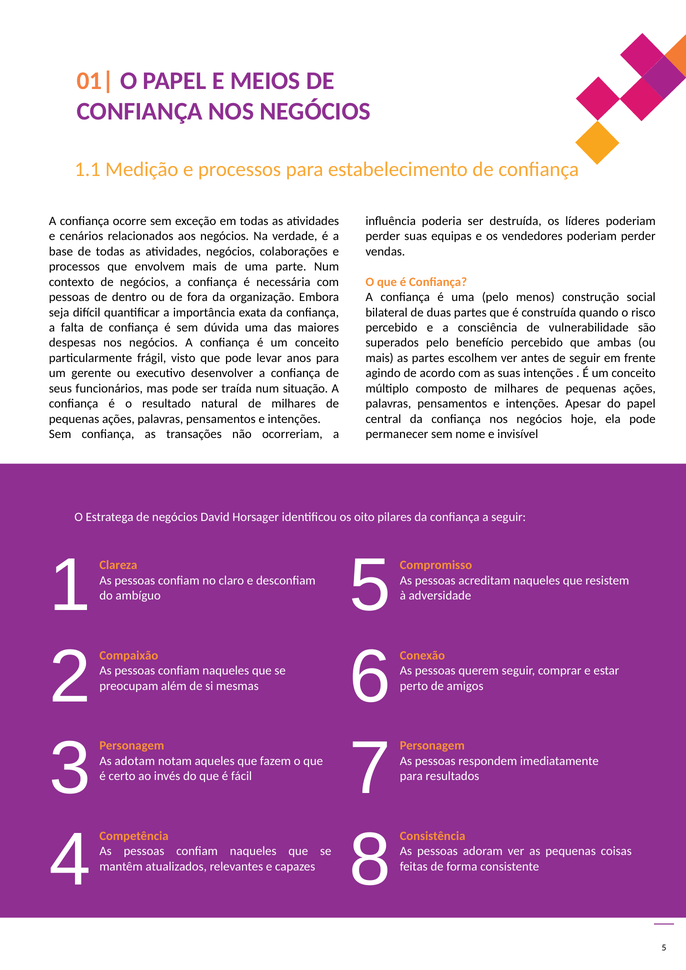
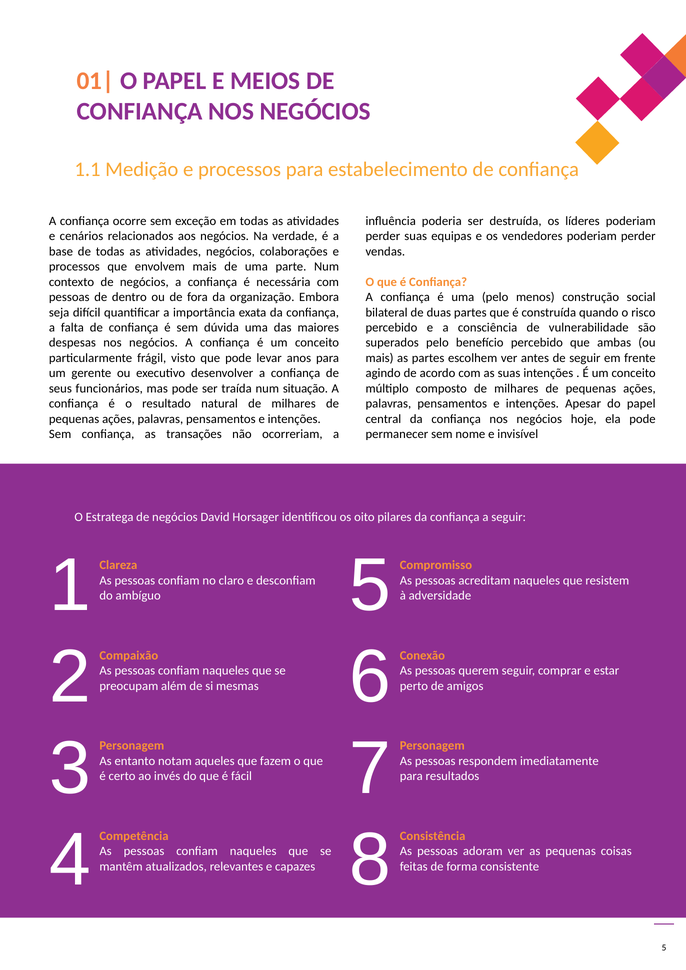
adotam: adotam -> entanto
